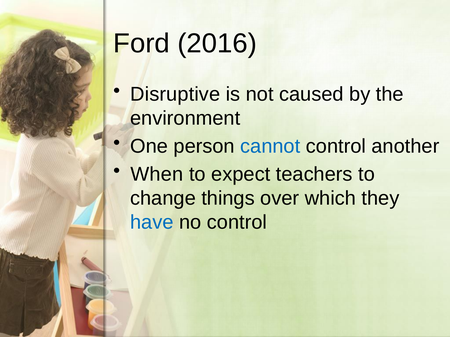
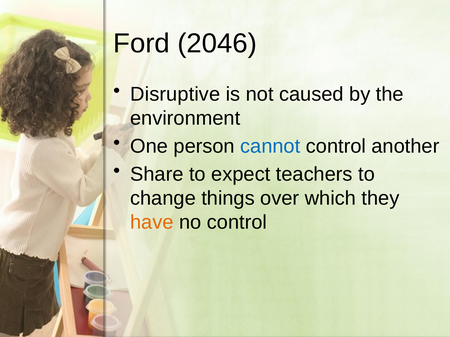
2016: 2016 -> 2046
When: When -> Share
have colour: blue -> orange
